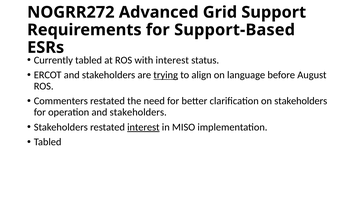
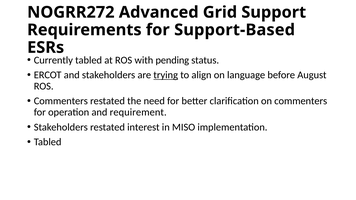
with interest: interest -> pending
on stakeholders: stakeholders -> commenters
operation and stakeholders: stakeholders -> requirement
interest at (143, 127) underline: present -> none
